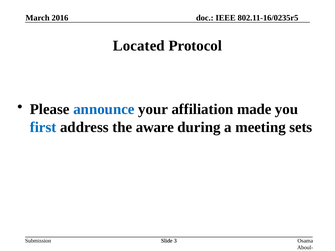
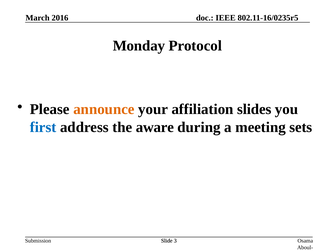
Located: Located -> Monday
announce colour: blue -> orange
made: made -> slides
